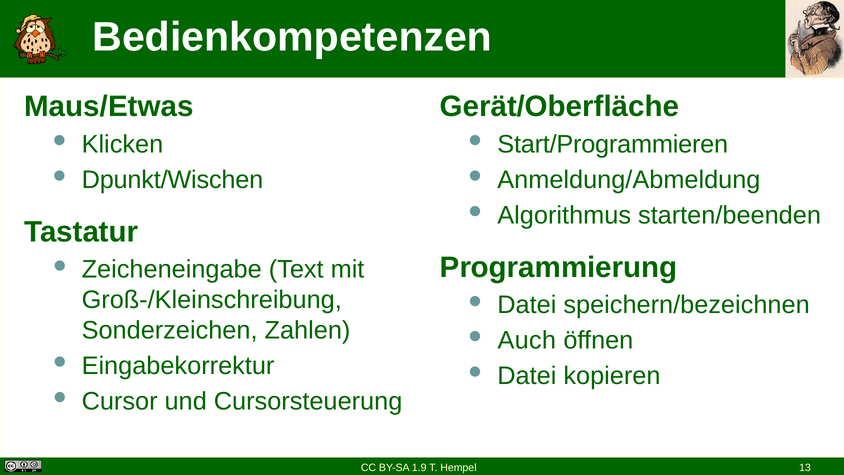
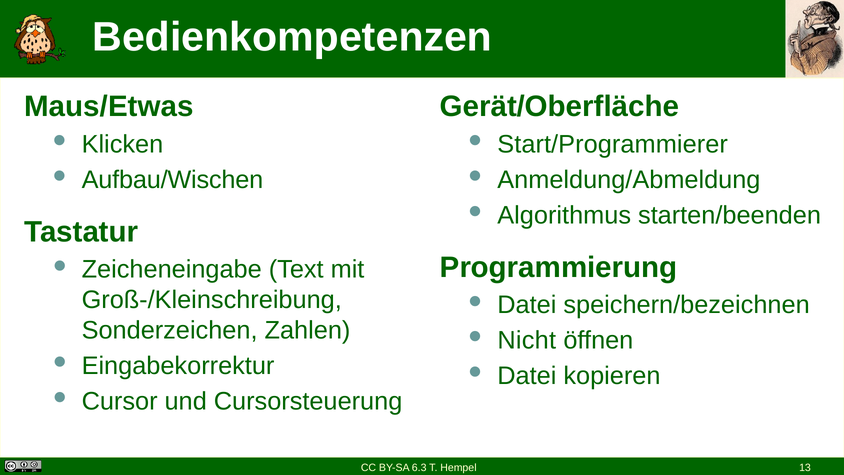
Start/Programmieren: Start/Programmieren -> Start/Programmierer
Dpunkt/Wischen: Dpunkt/Wischen -> Aufbau/Wischen
Auch: Auch -> Nicht
1.9: 1.9 -> 6.3
